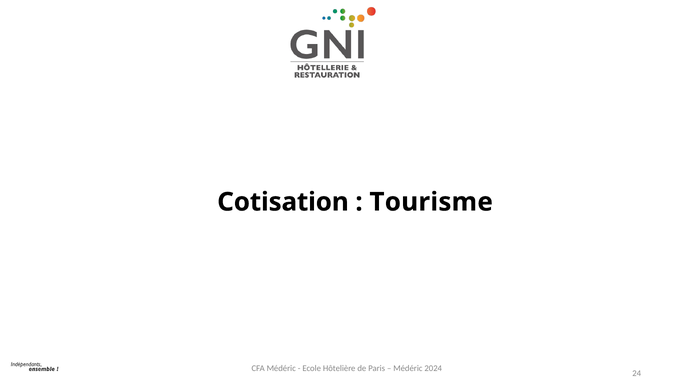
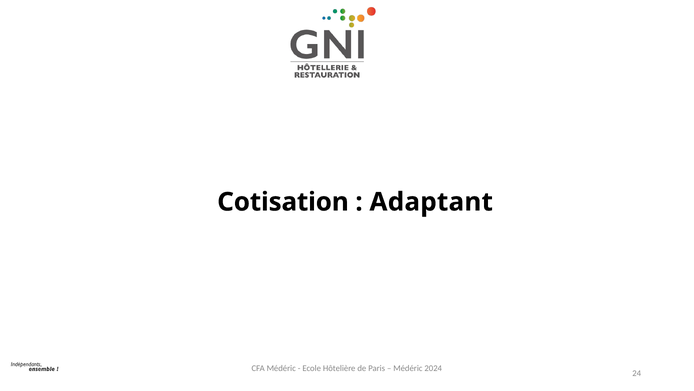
Tourisme: Tourisme -> Adaptant
